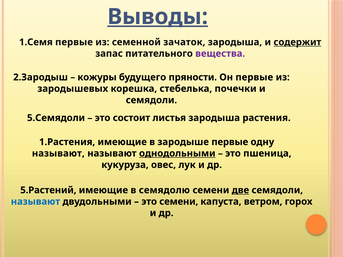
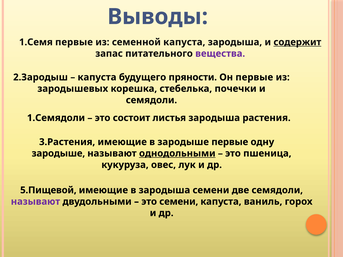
Выводы underline: present -> none
семенной зачаток: зачаток -> капуста
кожуры at (97, 77): кожуры -> капуста
5.Семядоли: 5.Семядоли -> 1.Семядоли
1.Растения: 1.Растения -> 3.Растения
называют at (58, 154): называют -> зародыше
5.Растений: 5.Растений -> 5.Пищевой
в семядолю: семядолю -> зародыша
две underline: present -> none
называют at (35, 202) colour: blue -> purple
ветром: ветром -> ваниль
